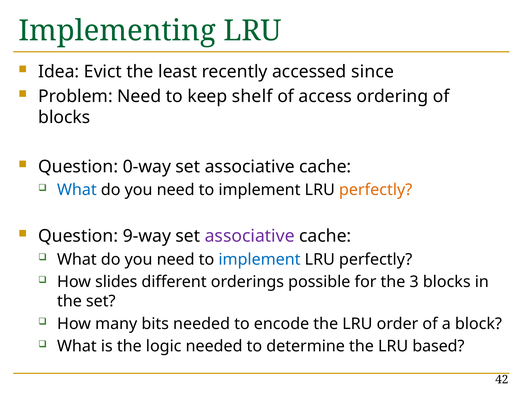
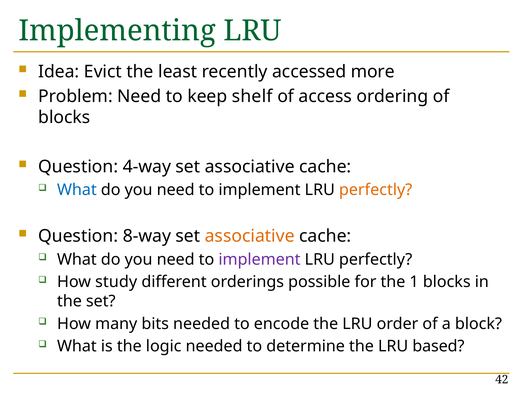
since: since -> more
0-way: 0-way -> 4-way
9-way: 9-way -> 8-way
associative at (250, 236) colour: purple -> orange
implement at (259, 260) colour: blue -> purple
slides: slides -> study
3: 3 -> 1
